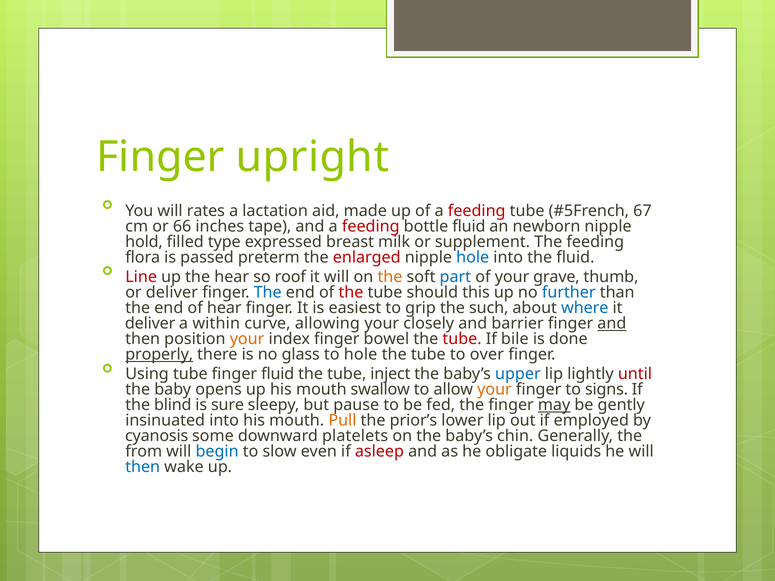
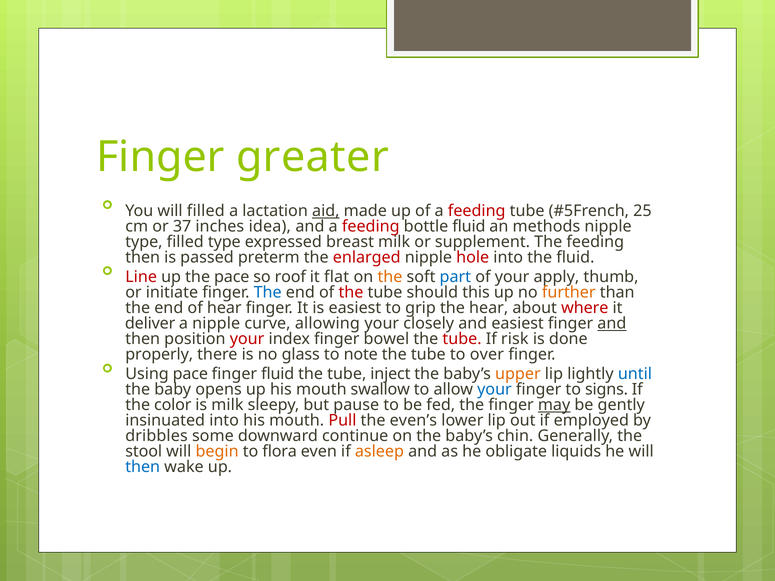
upright: upright -> greater
will rates: rates -> filled
aid underline: none -> present
67: 67 -> 25
66: 66 -> 37
tape: tape -> idea
newborn: newborn -> methods
hold at (144, 242): hold -> type
flora at (143, 258): flora -> then
hole at (473, 258) colour: blue -> red
the hear: hear -> pace
it will: will -> flat
grave: grave -> apply
or deliver: deliver -> initiate
further colour: blue -> orange
the such: such -> hear
where colour: blue -> red
a within: within -> nipple
and barrier: barrier -> easiest
your at (247, 339) colour: orange -> red
bile: bile -> risk
properly underline: present -> none
to hole: hole -> note
Using tube: tube -> pace
upper colour: blue -> orange
until colour: red -> blue
your at (494, 390) colour: orange -> blue
blind: blind -> color
is sure: sure -> milk
Pull colour: orange -> red
prior’s: prior’s -> even’s
cyanosis: cyanosis -> dribbles
platelets: platelets -> continue
from: from -> stool
begin colour: blue -> orange
slow: slow -> flora
asleep colour: red -> orange
